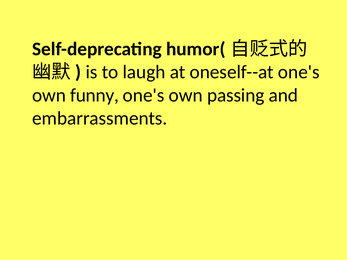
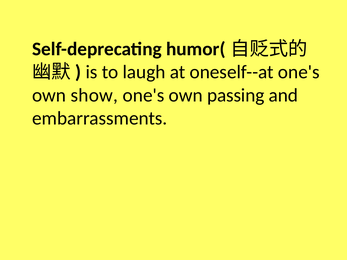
funny: funny -> show
